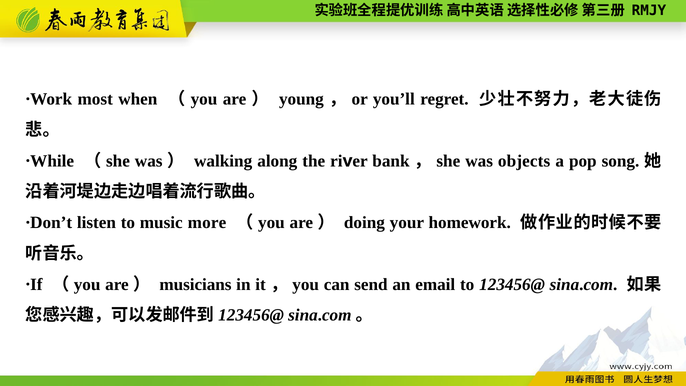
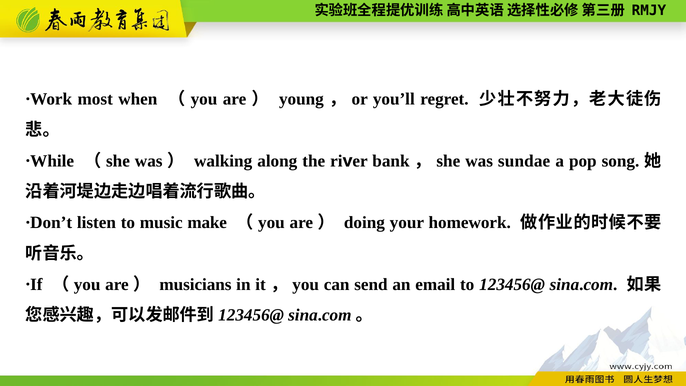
objects: objects -> sundae
more: more -> make
